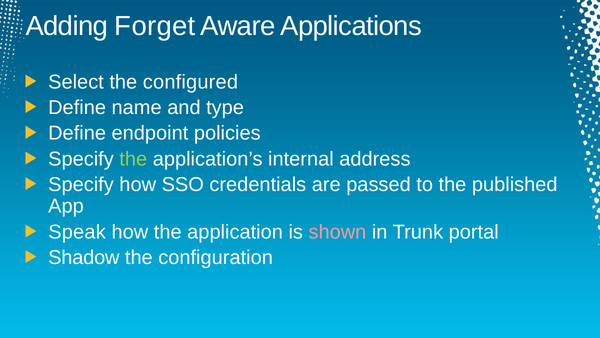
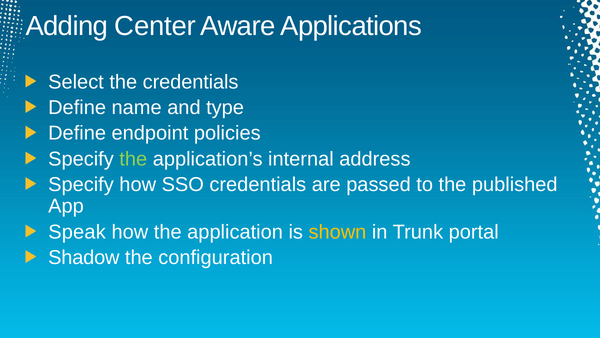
Forget: Forget -> Center
the configured: configured -> credentials
shown colour: pink -> yellow
